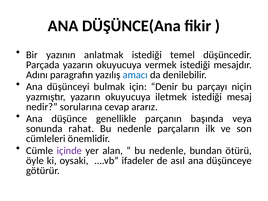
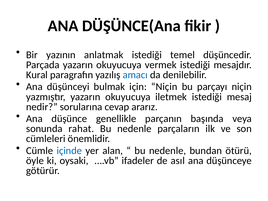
Adını: Adını -> Kural
için Denir: Denir -> Niçin
içinde colour: purple -> blue
